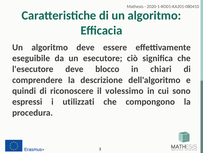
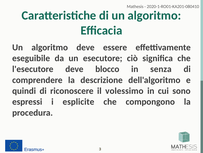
chiari: chiari -> senza
utilizzati: utilizzati -> esplicite
